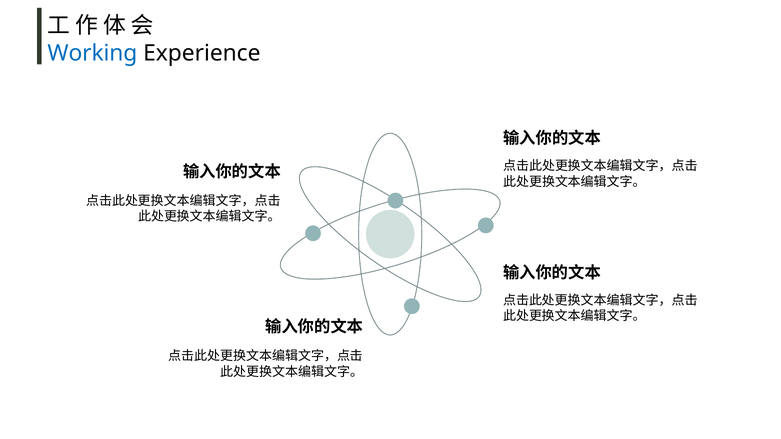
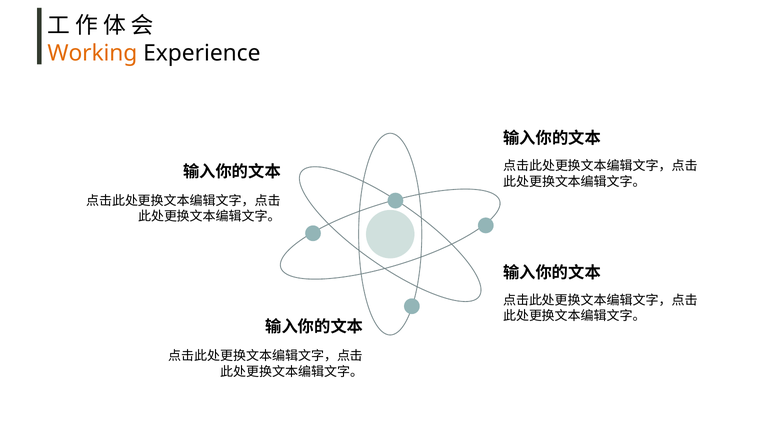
Working colour: blue -> orange
